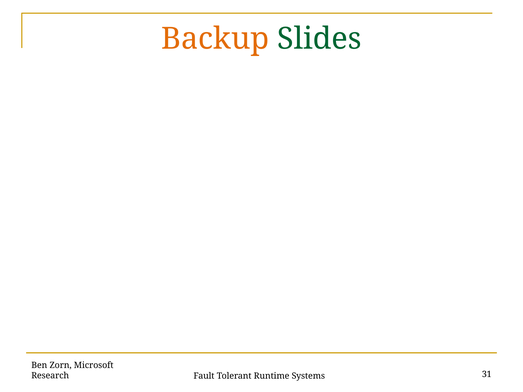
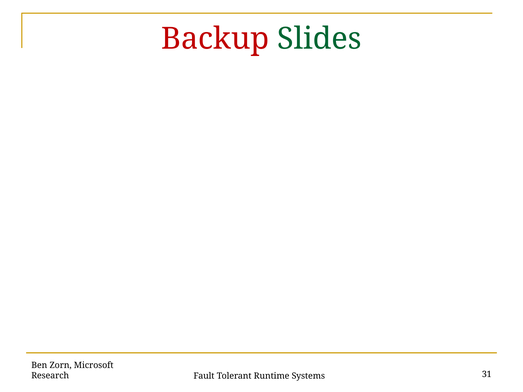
Backup colour: orange -> red
